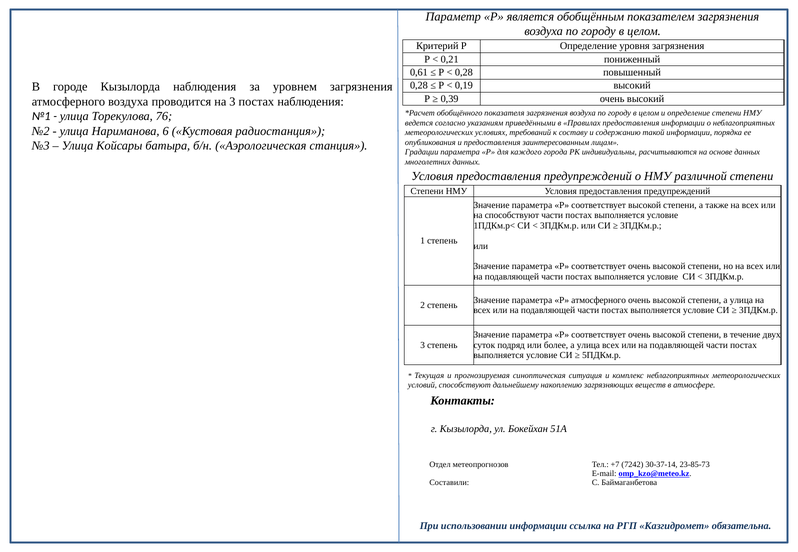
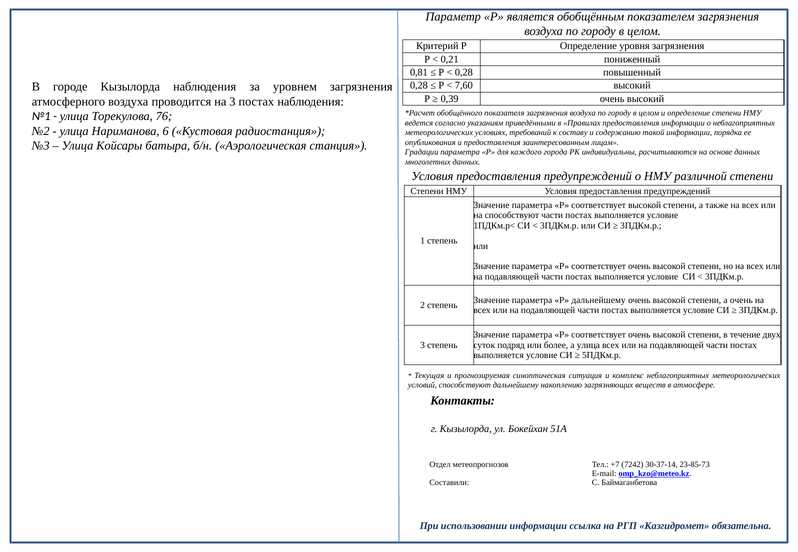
0,61: 0,61 -> 0,81
0,19: 0,19 -> 7,60
Р атмосферного: атмосферного -> дальнейшему
степени а улица: улица -> очень
